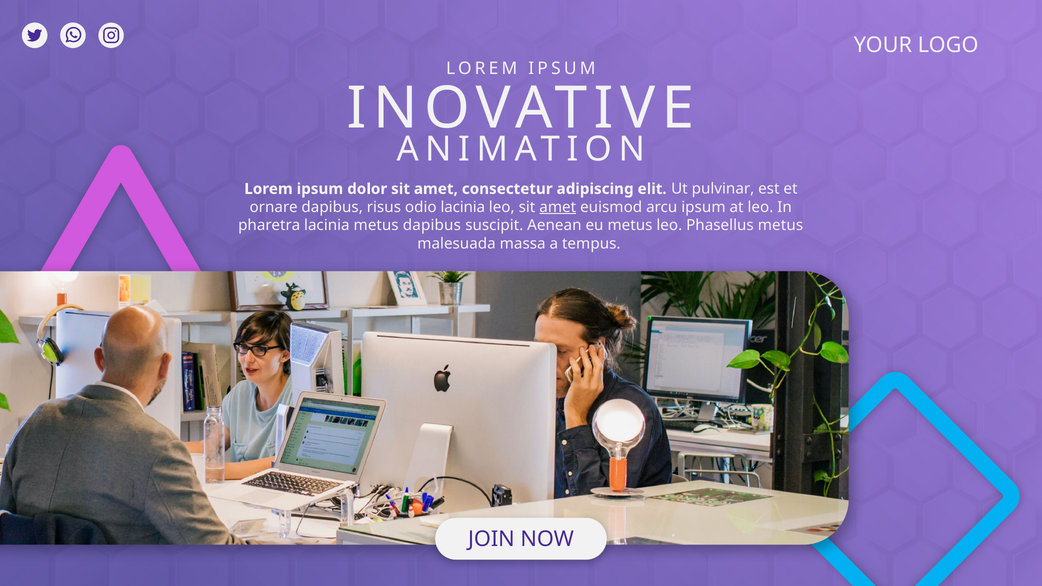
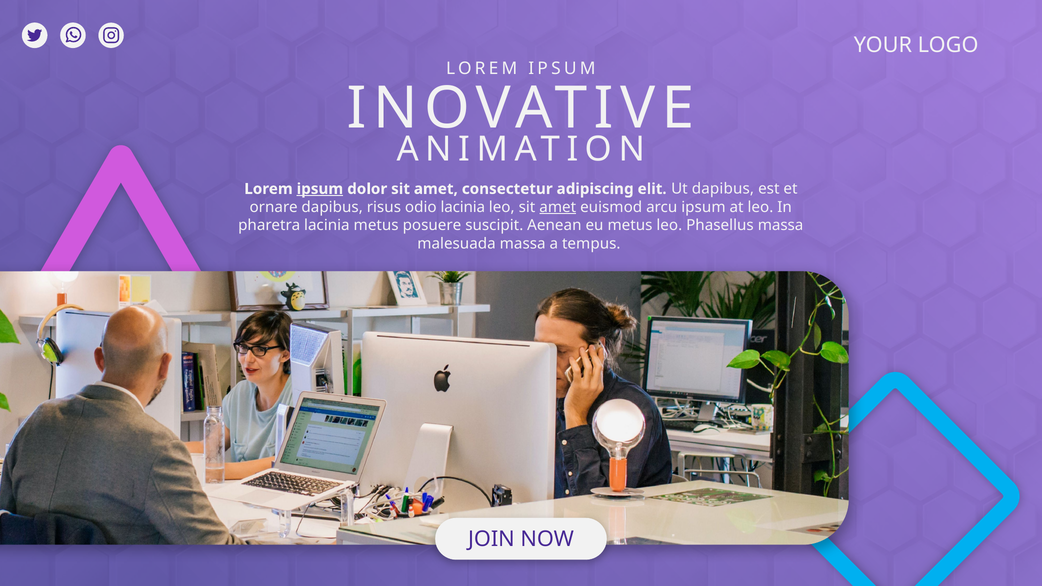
ipsum at (320, 189) underline: none -> present
Ut pulvinar: pulvinar -> dapibus
metus dapibus: dapibus -> posuere
Phasellus metus: metus -> massa
